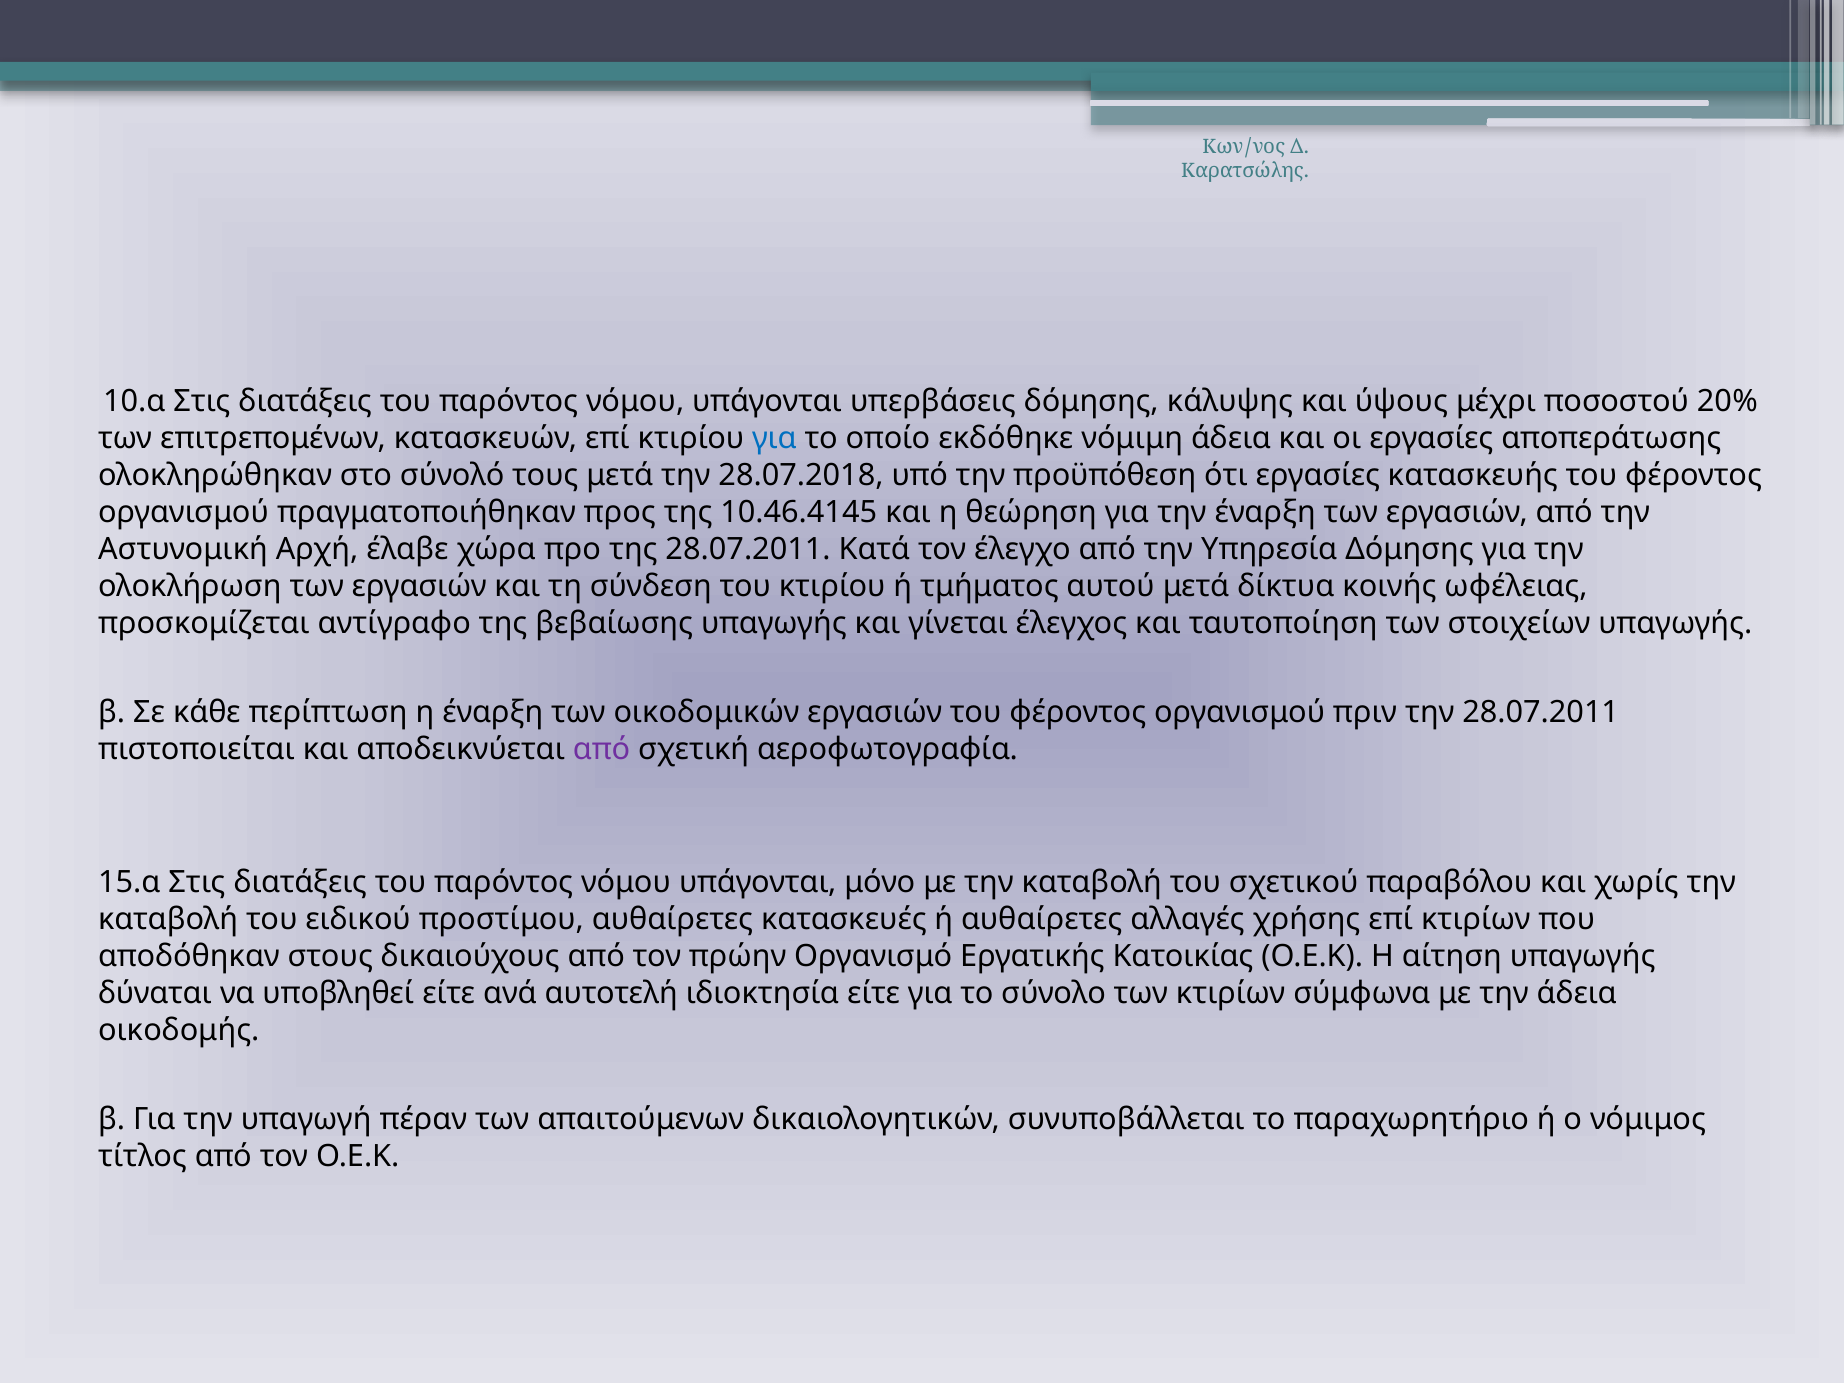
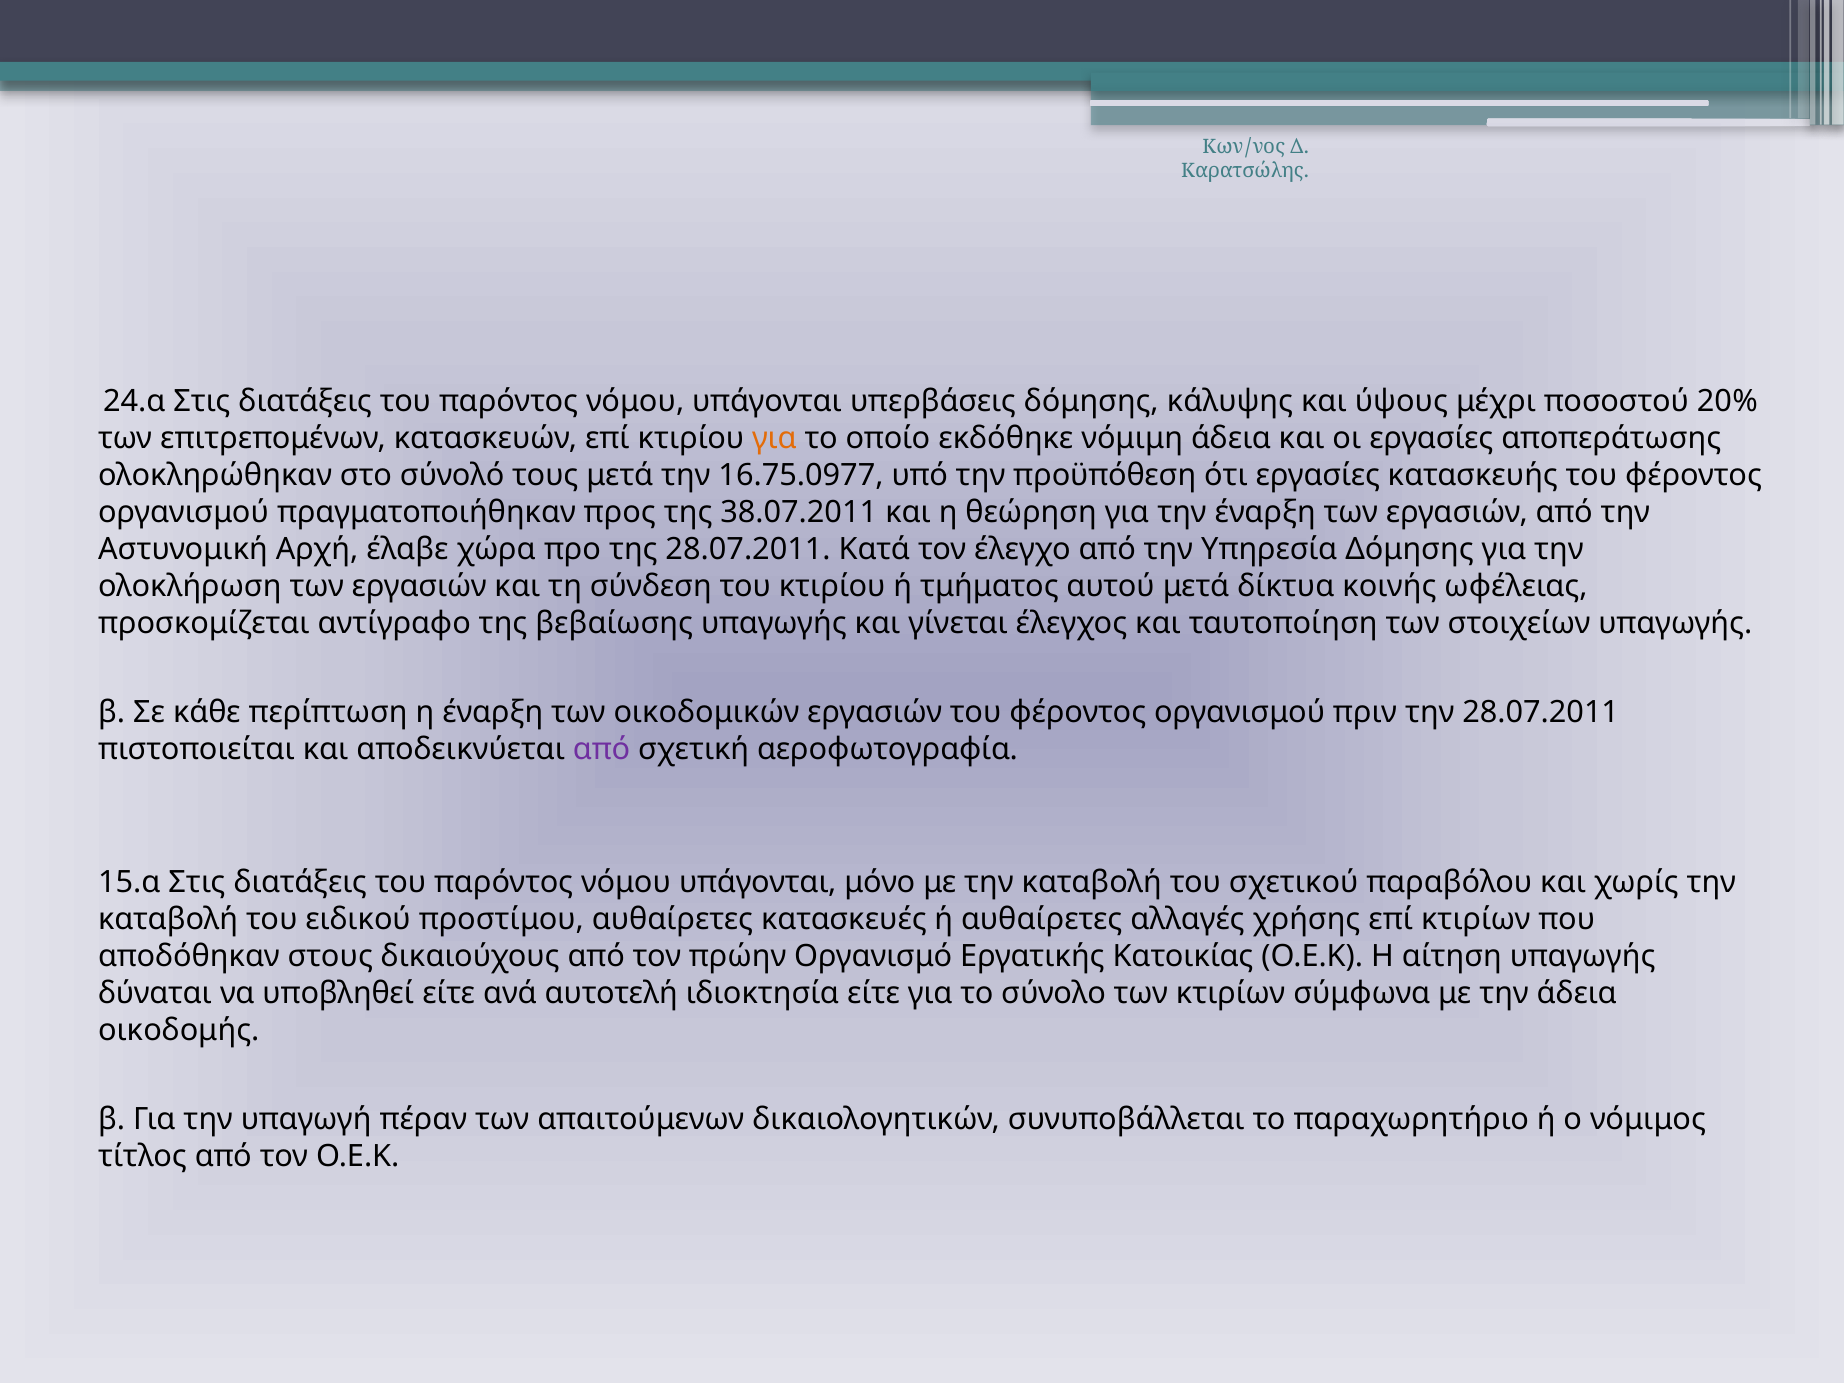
10.α: 10.α -> 24.α
για at (774, 439) colour: blue -> orange
28.07.2018: 28.07.2018 -> 16.75.0977
10.46.4145: 10.46.4145 -> 38.07.2011
